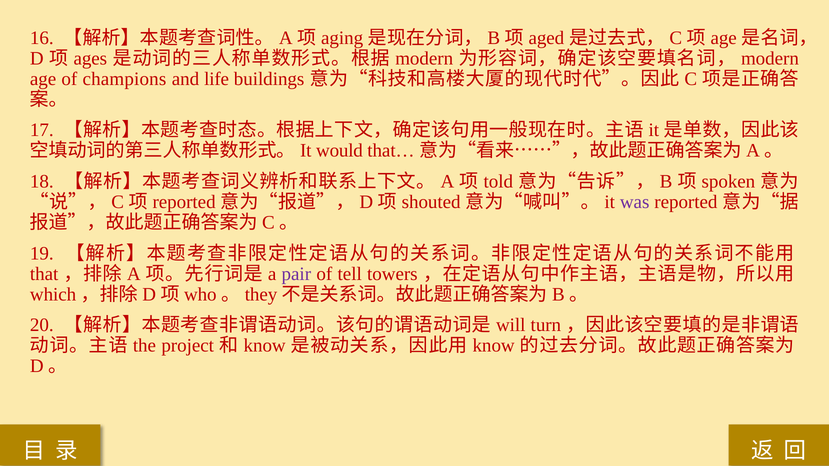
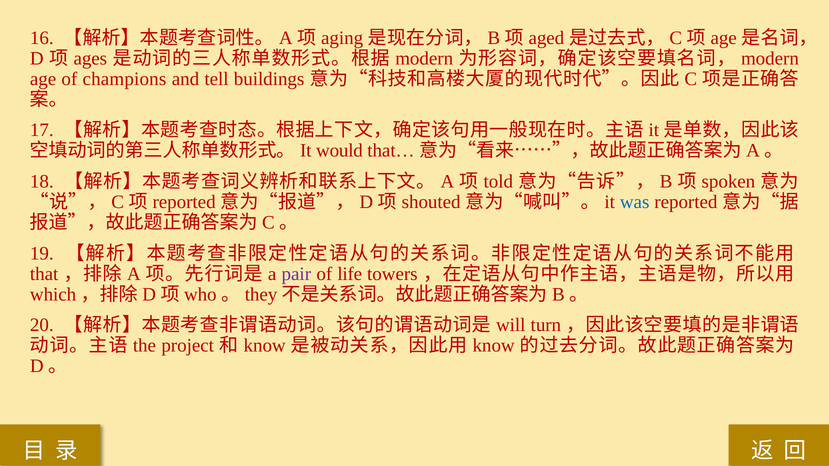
life: life -> tell
was colour: purple -> blue
tell: tell -> life
